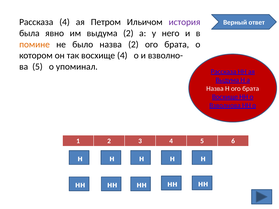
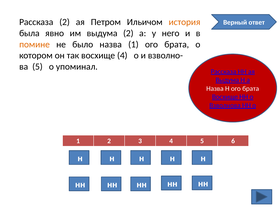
Рассказа 4: 4 -> 2
история colour: purple -> orange
назва 2: 2 -> 1
